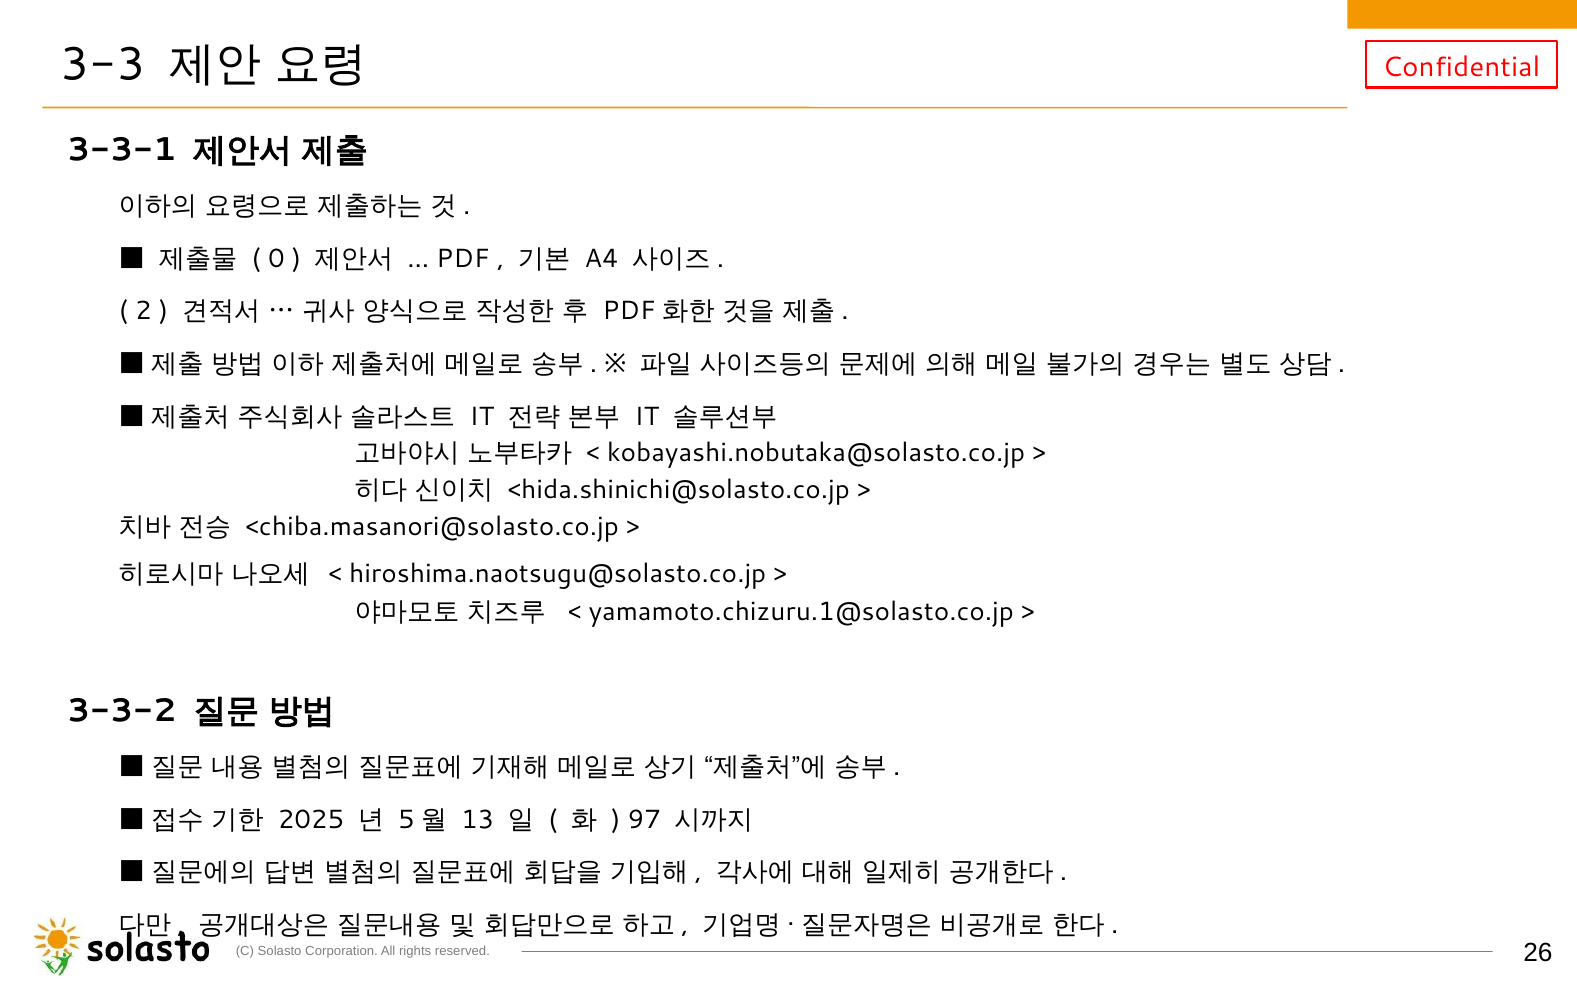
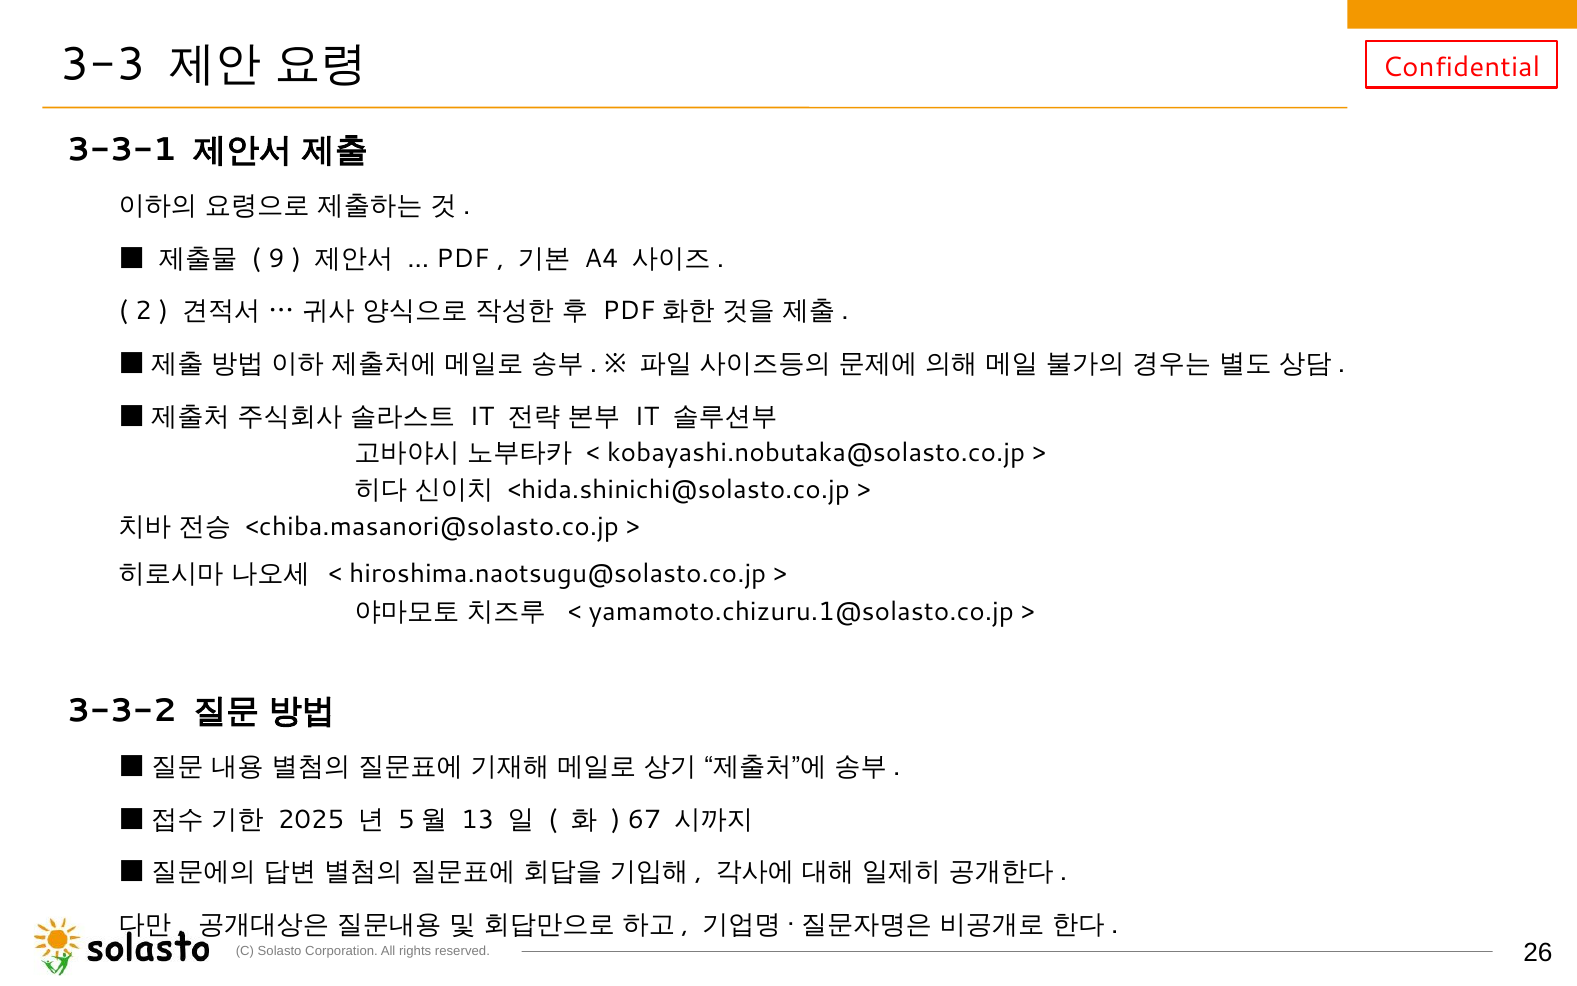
0: 0 -> 9
97: 97 -> 67
